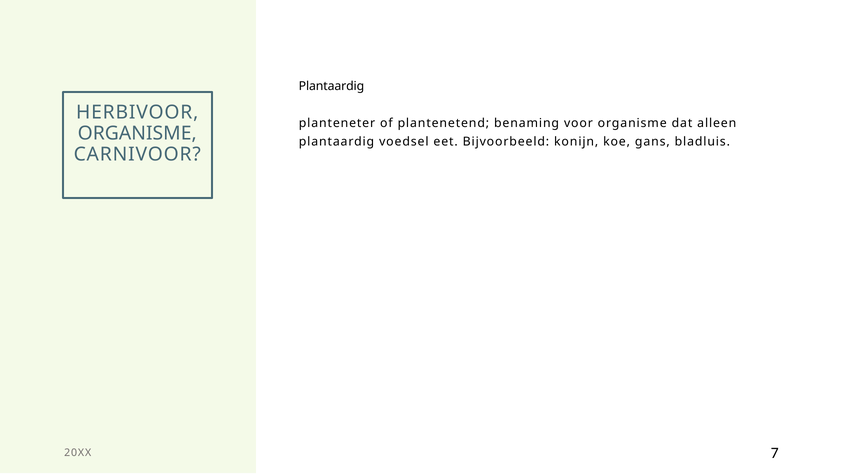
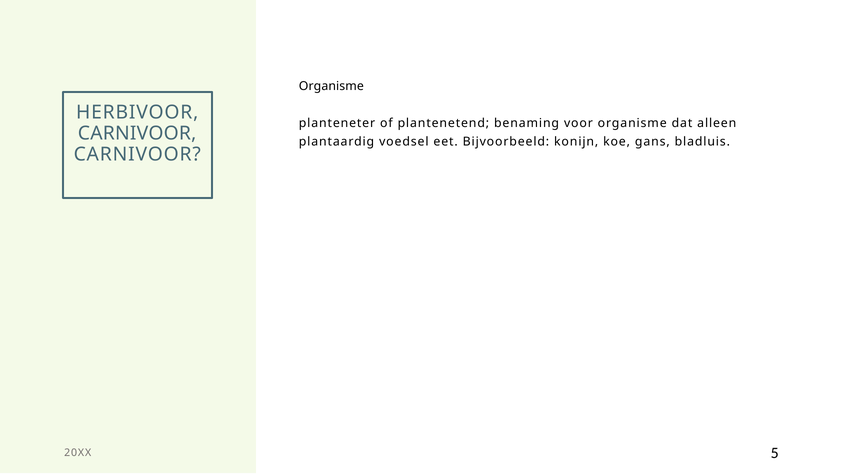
Plantaardig at (331, 86): Plantaardig -> Organisme
ORGANISME at (137, 133): ORGANISME -> CARNIVOOR
7: 7 -> 5
